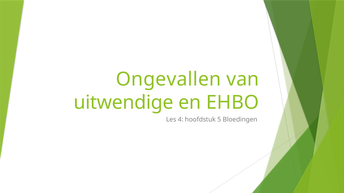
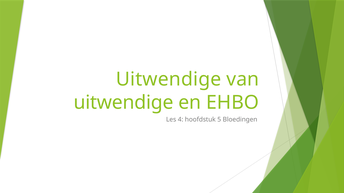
Ongevallen at (169, 80): Ongevallen -> Uitwendige
